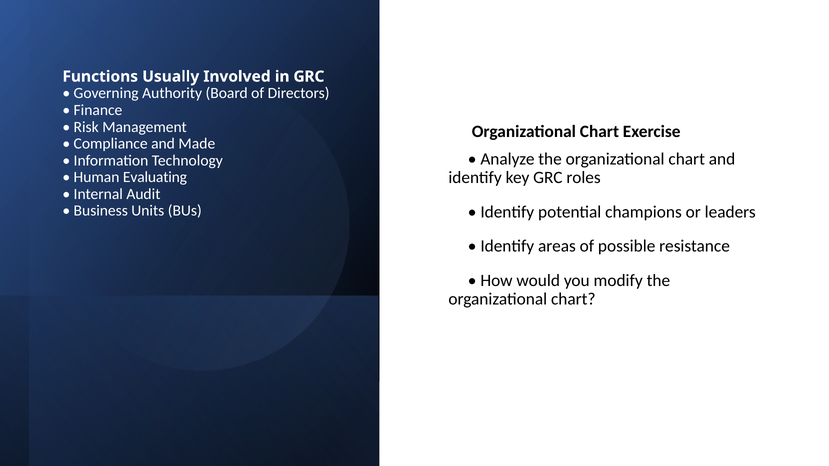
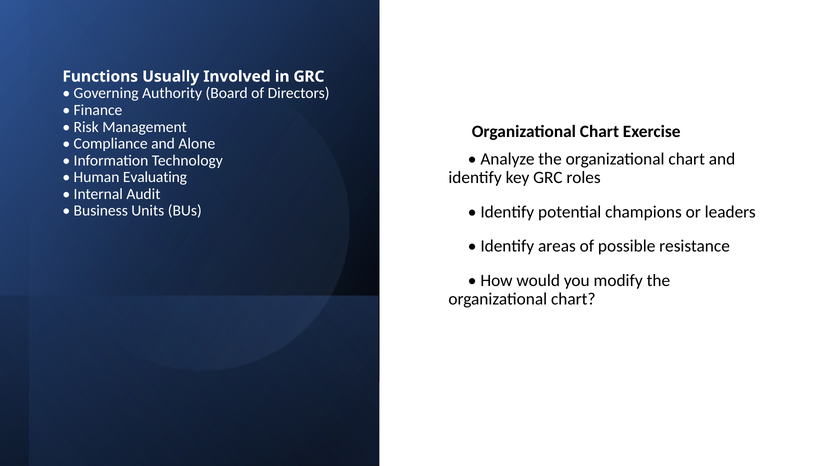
Made: Made -> Alone
